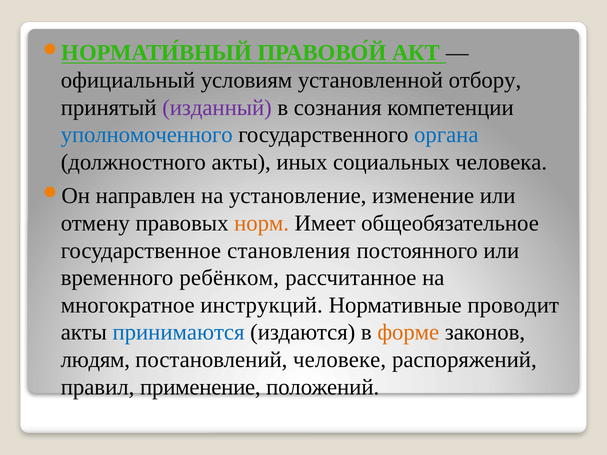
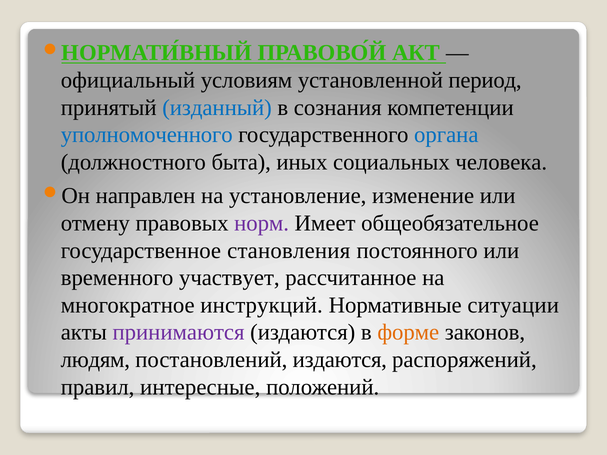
отбору: отбору -> период
изданный colour: purple -> blue
должностного акты: акты -> быта
норм colour: orange -> purple
ребёнком: ребёнком -> участвует
проводит: проводит -> ситуации
принимаются colour: blue -> purple
постановлений человеке: человеке -> издаются
применение: применение -> интересные
